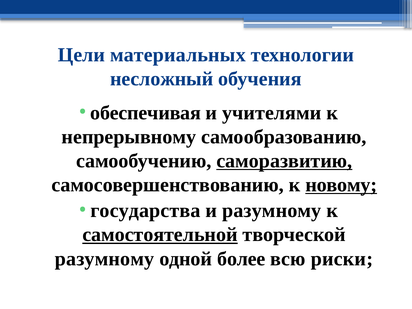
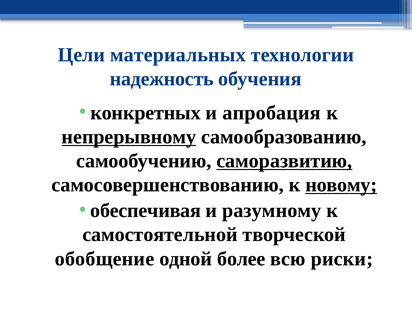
несложный: несложный -> надежность
обеспечивая: обеспечивая -> конкретных
учителями: учителями -> апробация
непрерывному underline: none -> present
государства: государства -> обеспечивая
самостоятельной underline: present -> none
разумному at (105, 259): разумному -> обобщение
